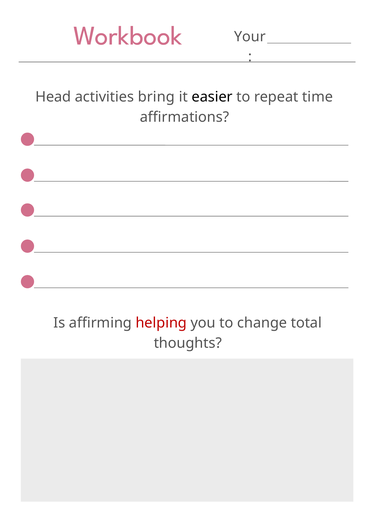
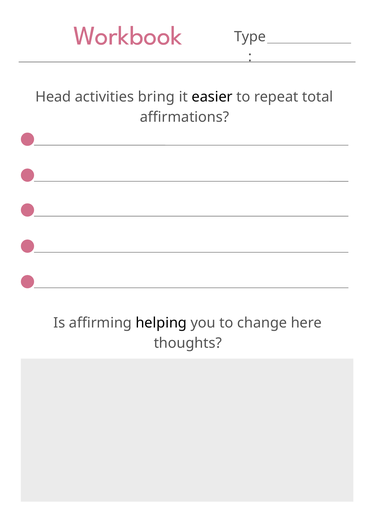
Your: Your -> Type
time: time -> total
helping colour: red -> black
total: total -> here
